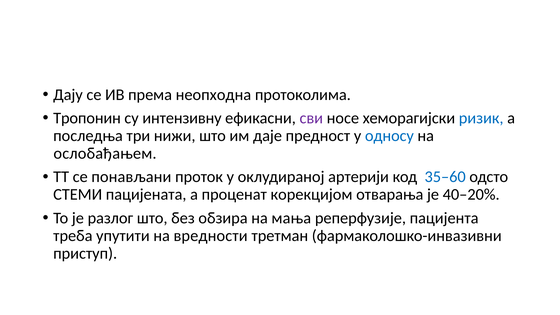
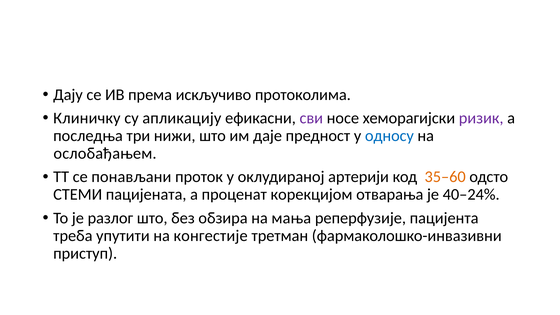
неопходна: неопходна -> искључиво
Тропонин: Тропонин -> Клиничку
интензивну: интензивну -> апликацију
ризик colour: blue -> purple
35–60 colour: blue -> orange
40–20%: 40–20% -> 40–24%
вредности: вредности -> конгестије
